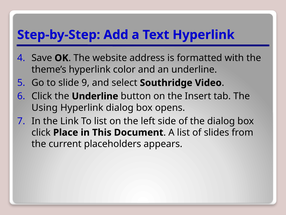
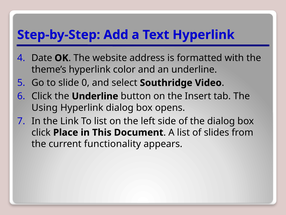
Save: Save -> Date
9: 9 -> 0
placeholders: placeholders -> functionality
